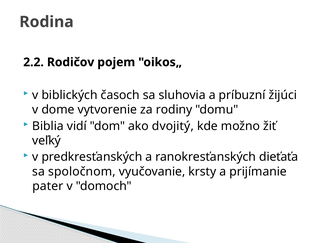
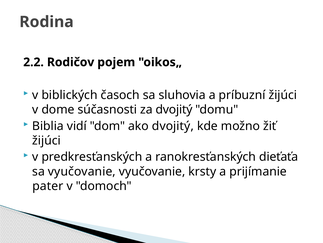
vytvorenie: vytvorenie -> súčasnosti
za rodiny: rodiny -> dvojitý
veľký at (47, 140): veľký -> žijúci
sa spoločnom: spoločnom -> vyučovanie
